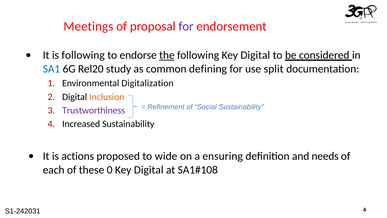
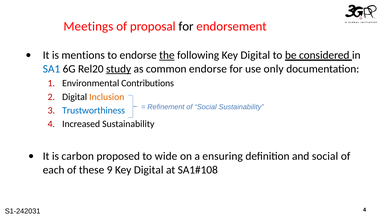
for at (186, 26) colour: purple -> black
is following: following -> mentions
study underline: none -> present
common defining: defining -> endorse
split: split -> only
Digitalization: Digitalization -> Contributions
Trustworthiness colour: purple -> blue
actions: actions -> carbon
and needs: needs -> social
0: 0 -> 9
